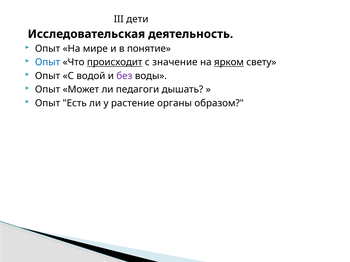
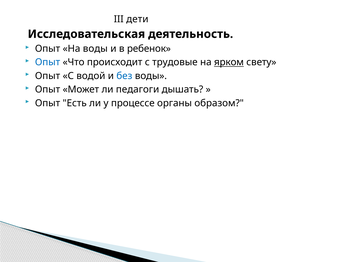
На мире: мире -> воды
понятие: понятие -> ребенок
происходит underline: present -> none
значение: значение -> трудовые
без colour: purple -> blue
растение: растение -> процессе
